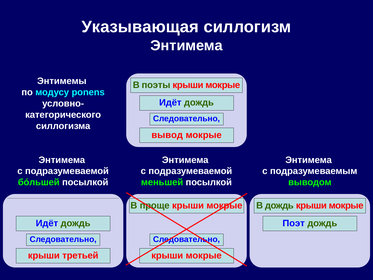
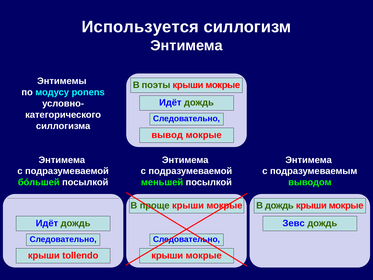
Указывающая: Указывающая -> Используется
Поэт: Поэт -> Зевс
третьей: третьей -> tollendo
